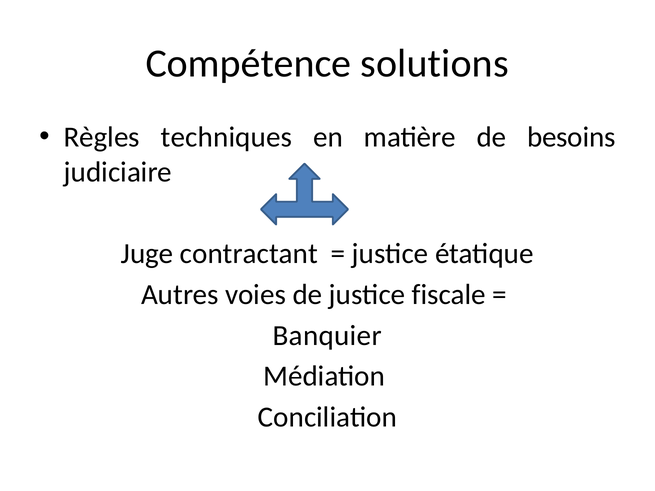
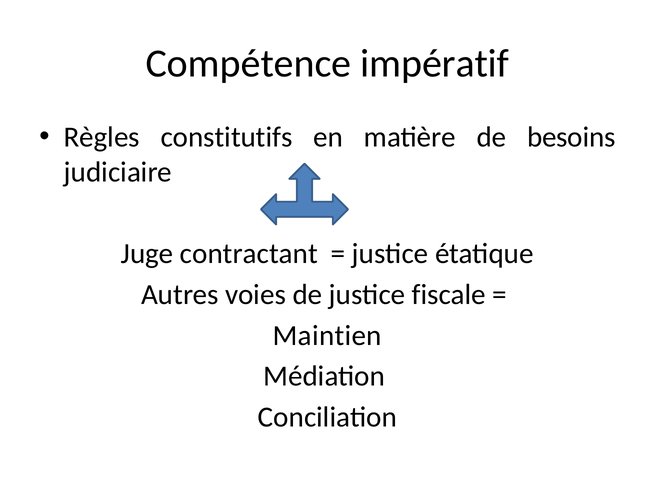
solutions: solutions -> impératif
techniques: techniques -> constitutifs
Banquier: Banquier -> Maintien
